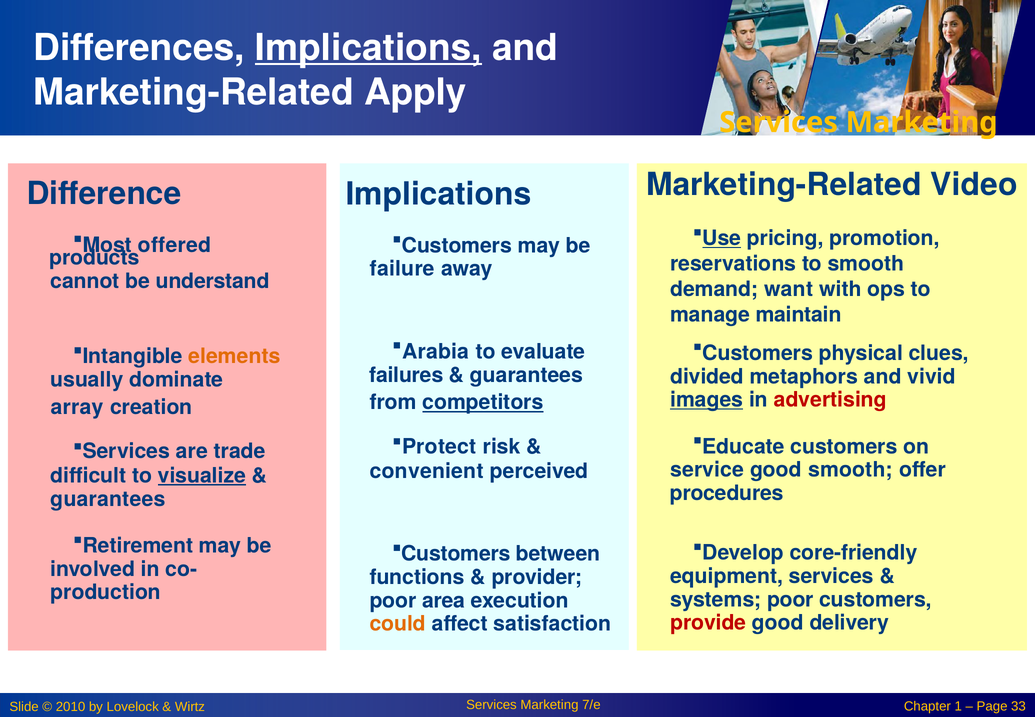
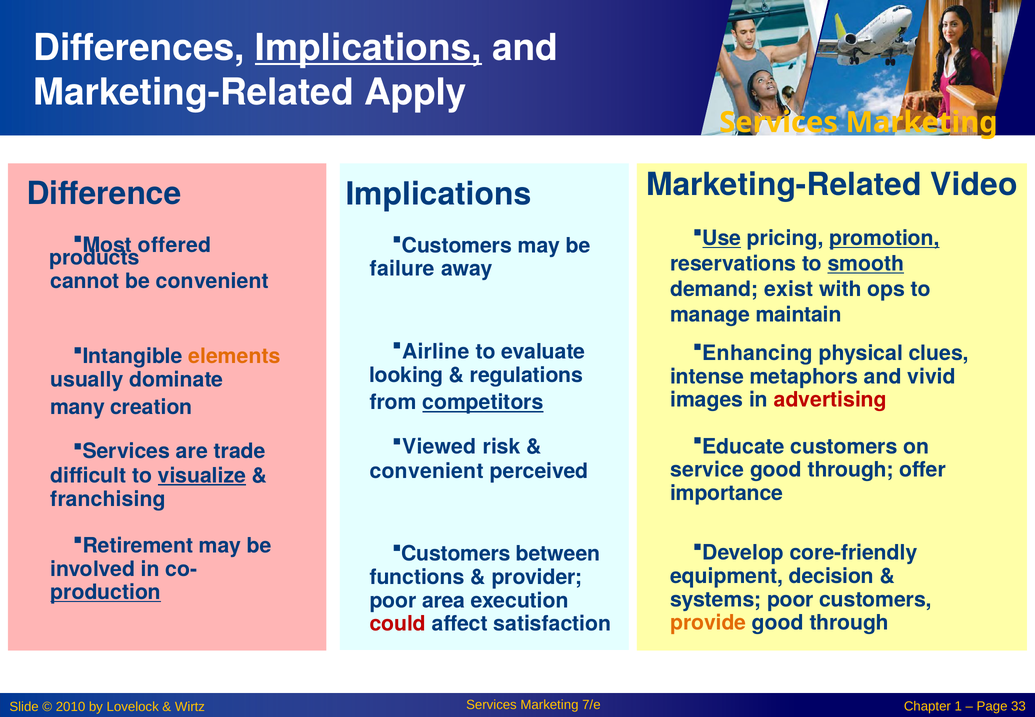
promotion underline: none -> present
smooth at (866, 264) underline: none -> present
be understand: understand -> convenient
want: want -> exist
Arabia: Arabia -> Airline
Customers at (758, 353): Customers -> Enhancing
failures: failures -> looking
guarantees at (526, 375): guarantees -> regulations
divided: divided -> intense
images underline: present -> none
array: array -> many
Protect: Protect -> Viewed
smooth at (851, 470): smooth -> through
procedures: procedures -> importance
guarantees at (108, 499): guarantees -> franchising
equipment services: services -> decision
production underline: none -> present
provide colour: red -> orange
delivery at (849, 623): delivery -> through
could colour: orange -> red
